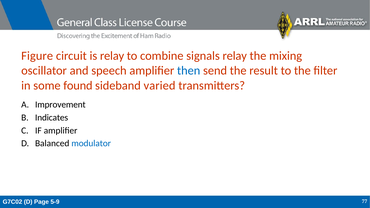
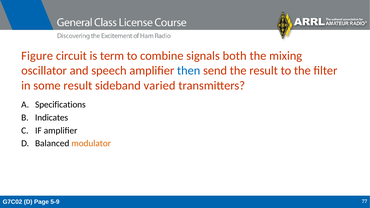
is relay: relay -> term
signals relay: relay -> both
some found: found -> result
Improvement: Improvement -> Specifications
modulator colour: blue -> orange
